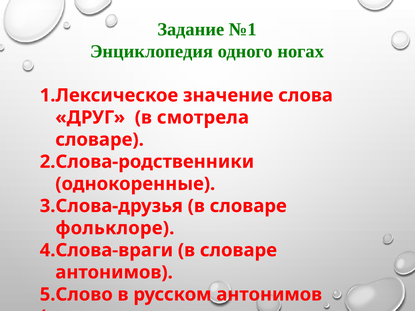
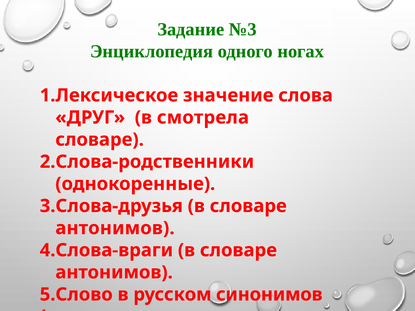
№1: №1 -> №3
фольклоре at (115, 228): фольклоре -> антонимов
русском антонимов: антонимов -> синонимов
